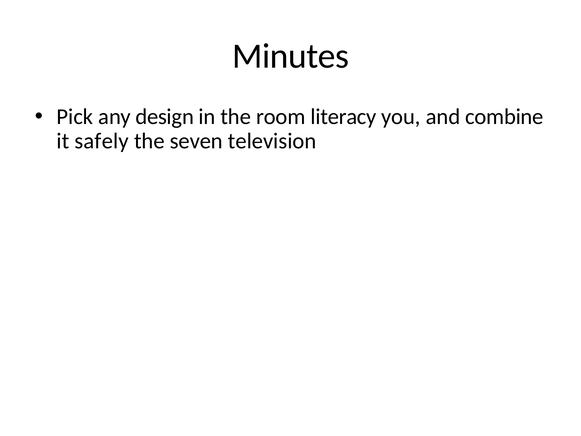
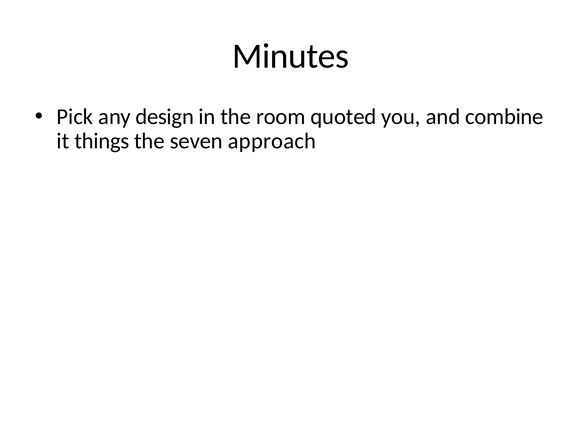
literacy: literacy -> quoted
safely: safely -> things
television: television -> approach
